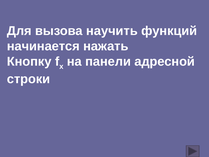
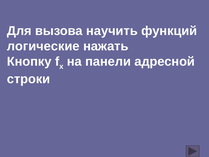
начинается: начинается -> логические
